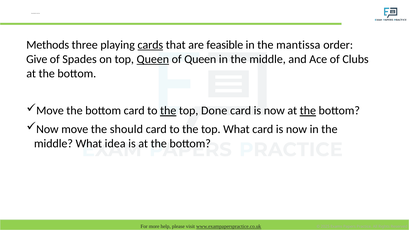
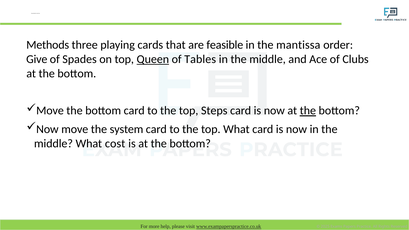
cards underline: present -> none
of Queen: Queen -> Tables
the at (168, 111) underline: present -> none
Done: Done -> Steps
should: should -> system
idea: idea -> cost
